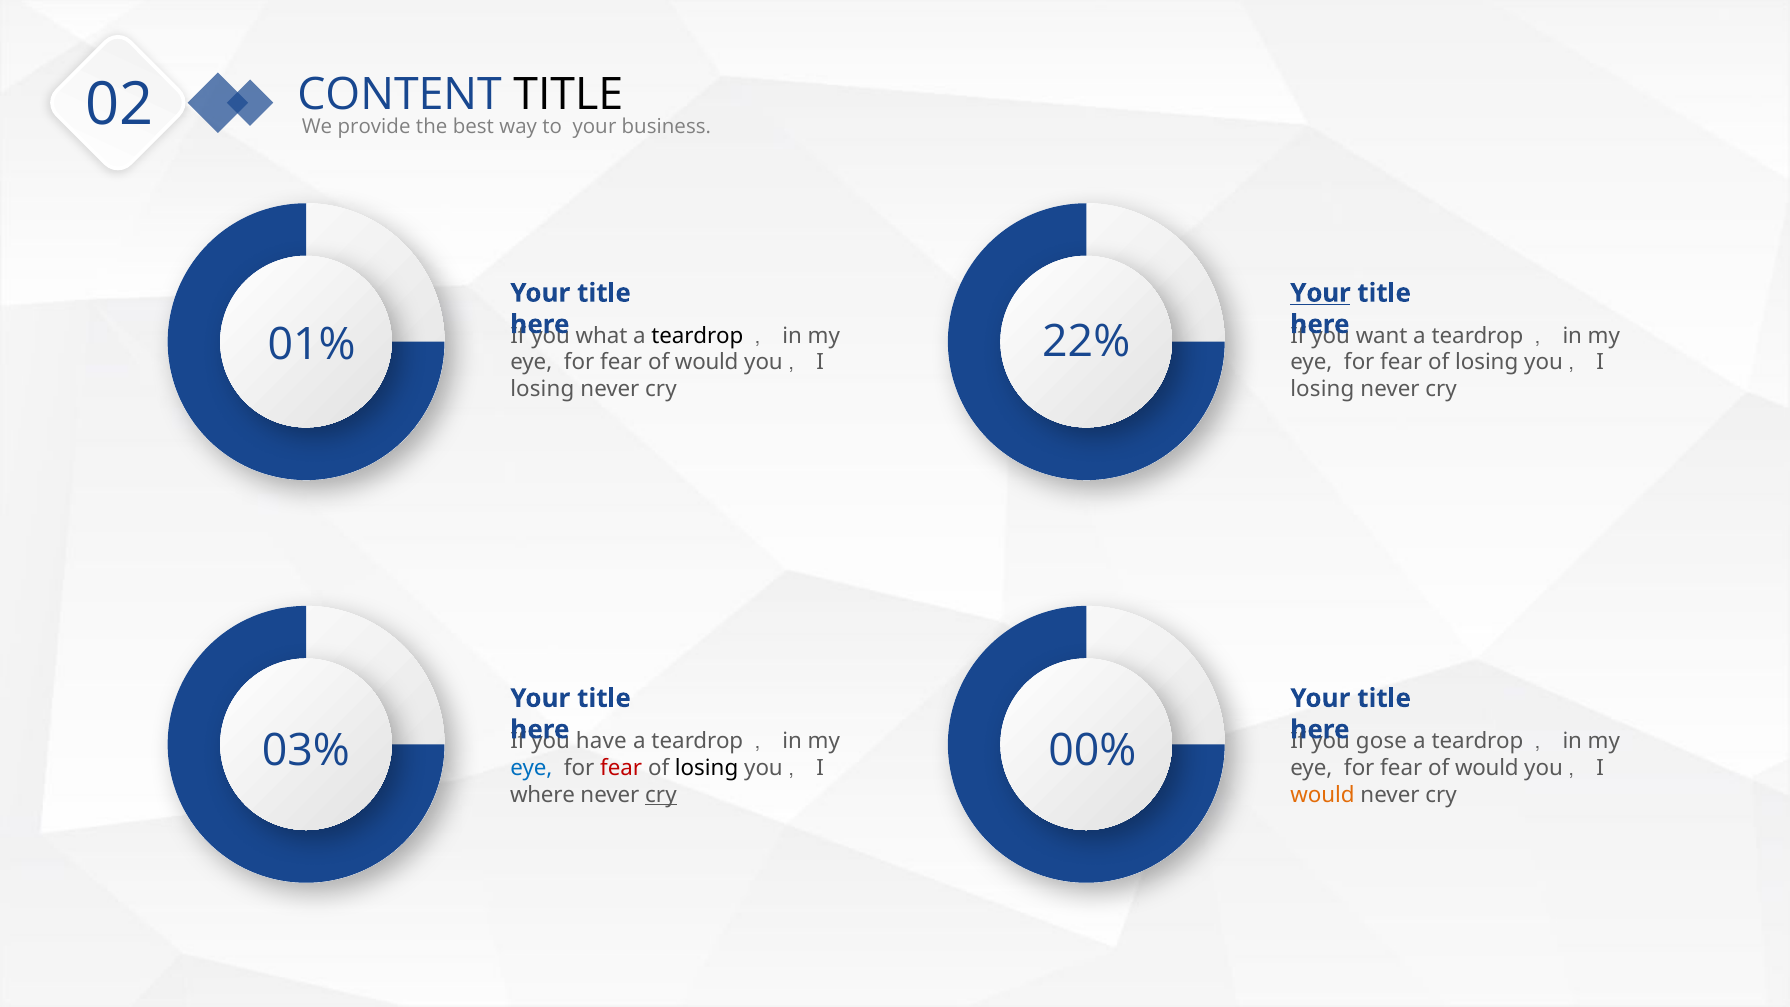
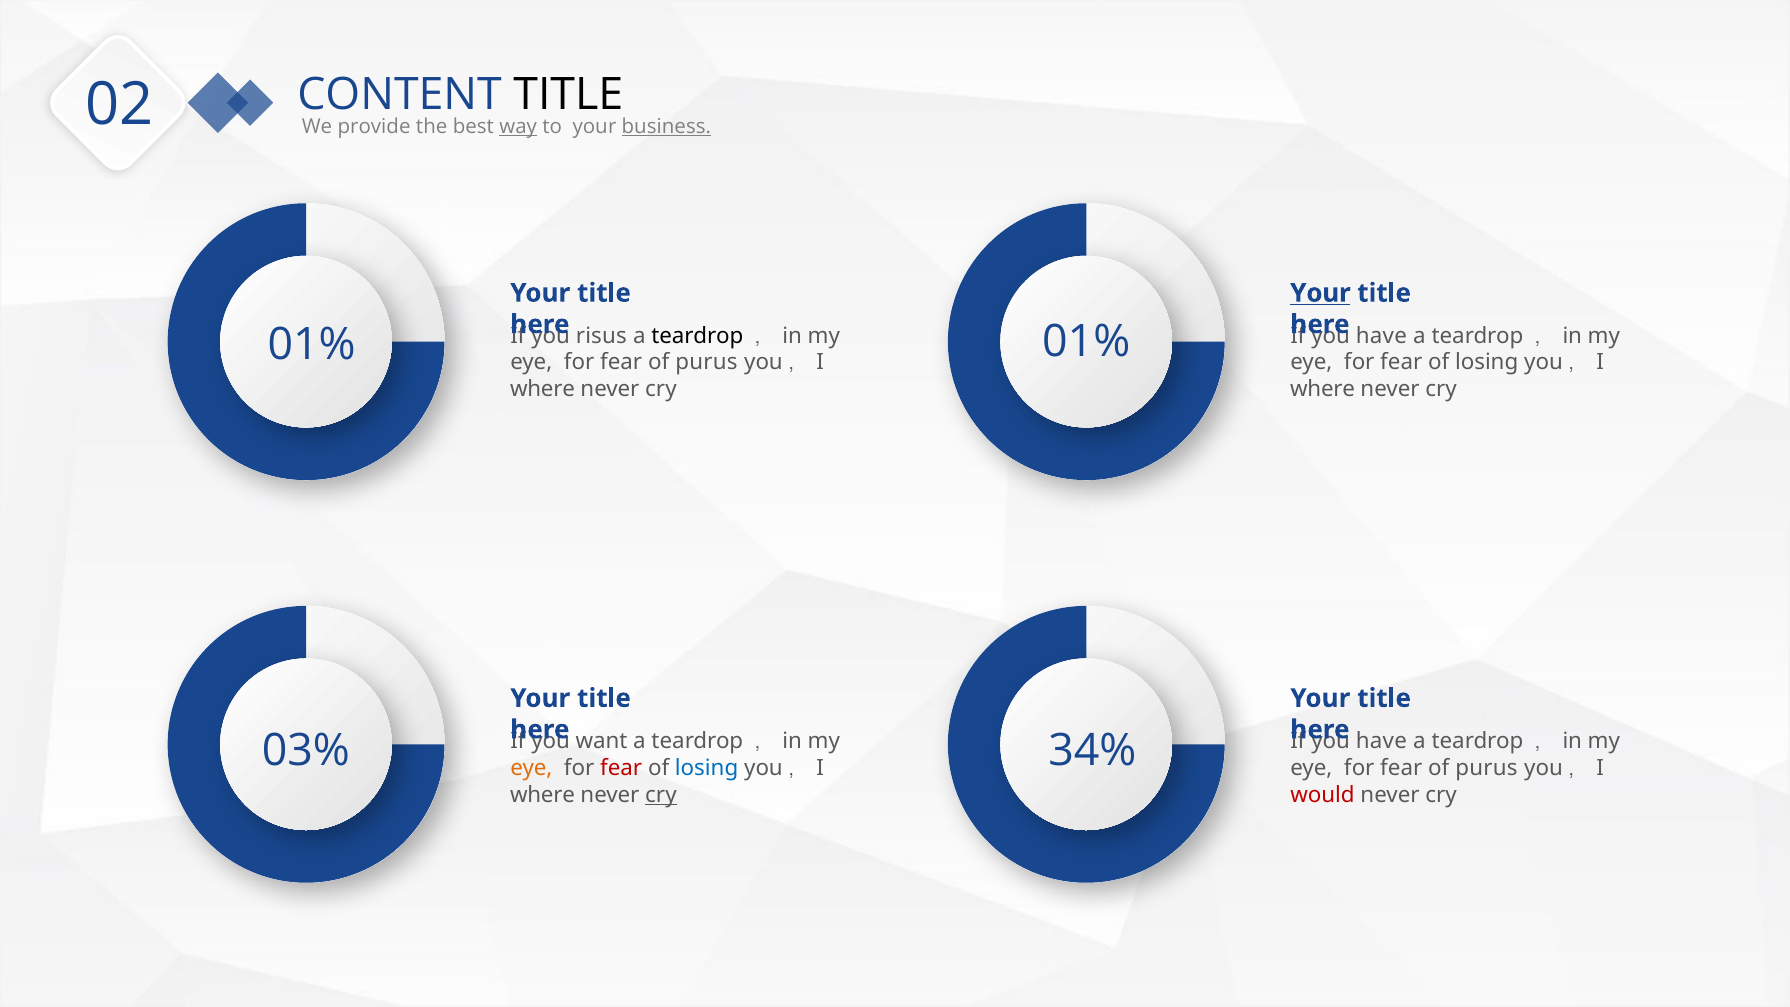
way underline: none -> present
business underline: none -> present
01% 22%: 22% -> 01%
what: what -> risus
want at (1382, 336): want -> have
would at (707, 363): would -> purus
losing at (542, 389): losing -> where
losing at (1322, 389): losing -> where
00%: 00% -> 34%
have: have -> want
gose at (1381, 741): gose -> have
eye at (531, 768) colour: blue -> orange
losing at (707, 768) colour: black -> blue
would at (1487, 768): would -> purus
would at (1322, 795) colour: orange -> red
